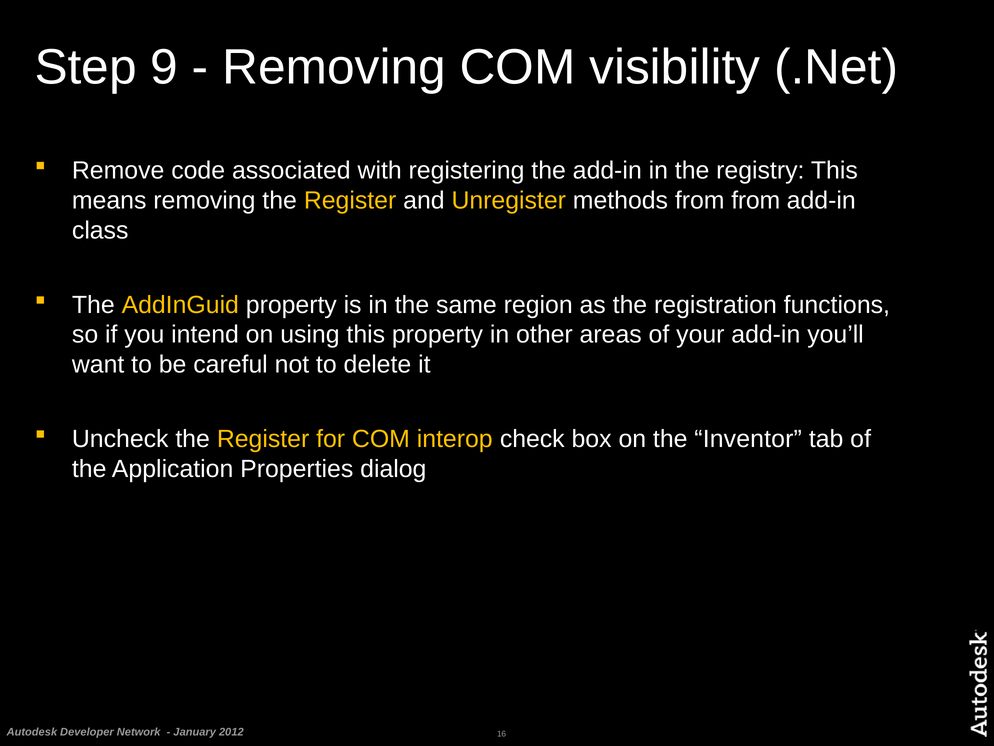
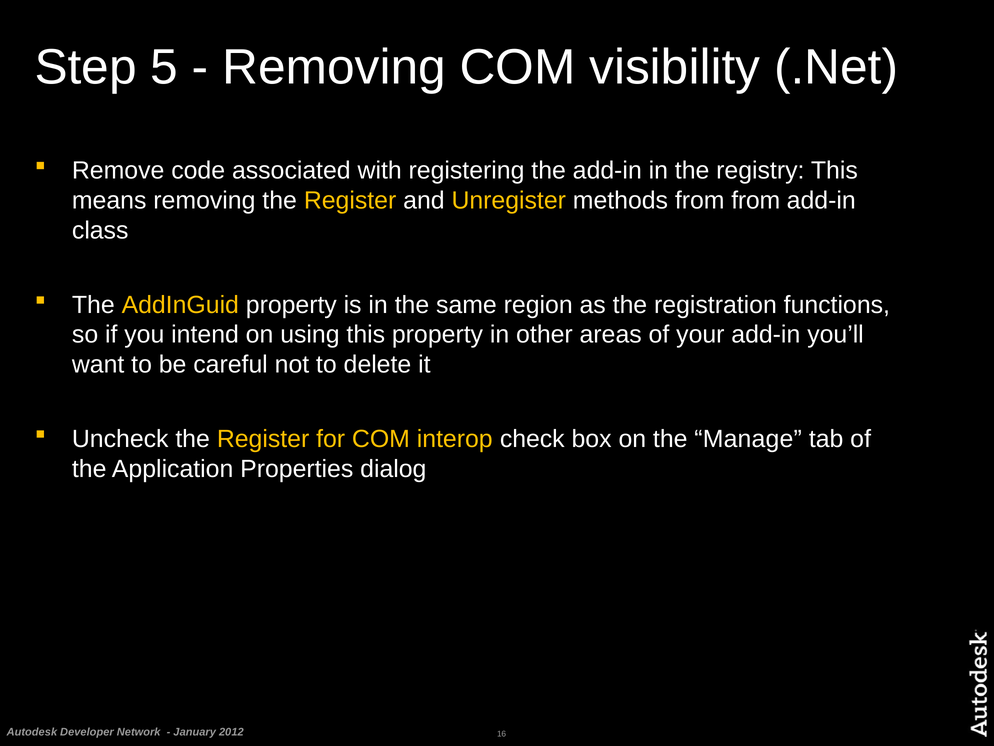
9: 9 -> 5
Inventor: Inventor -> Manage
